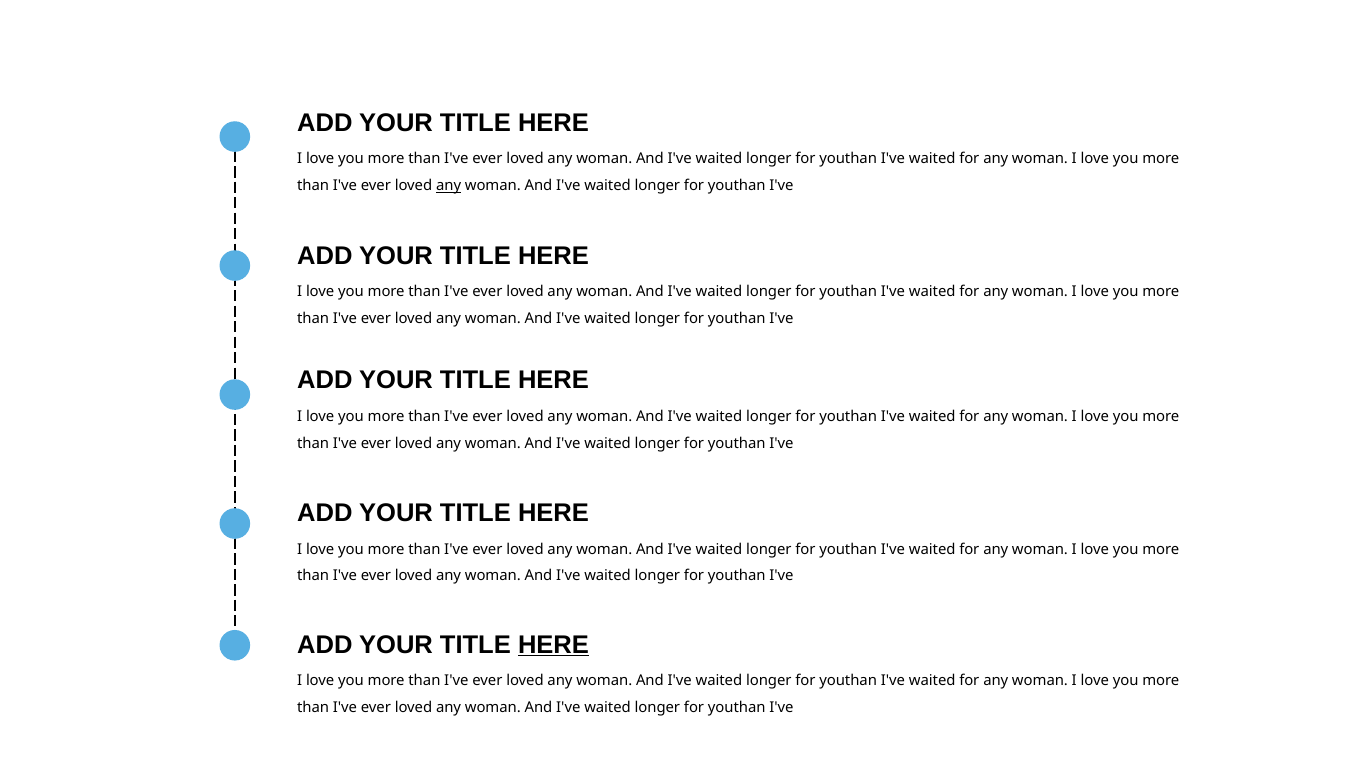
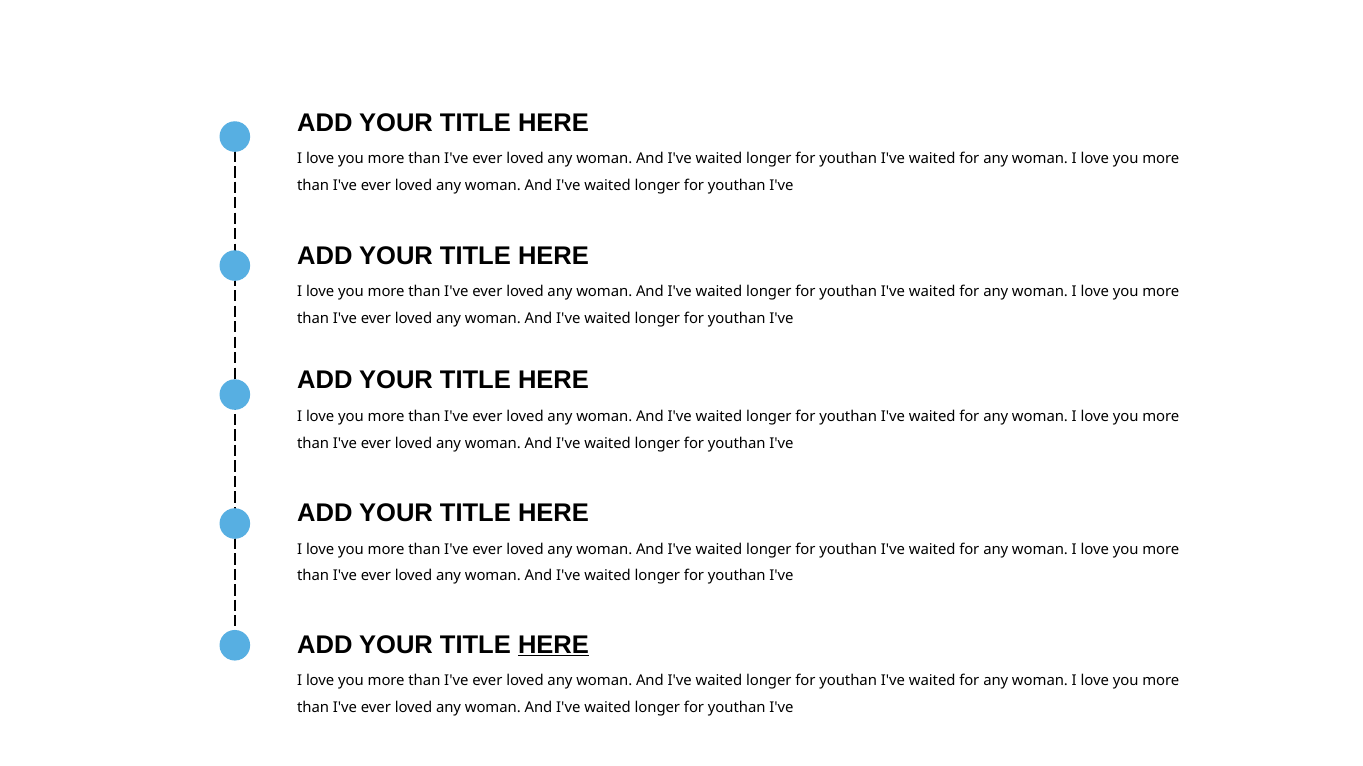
any at (449, 186) underline: present -> none
